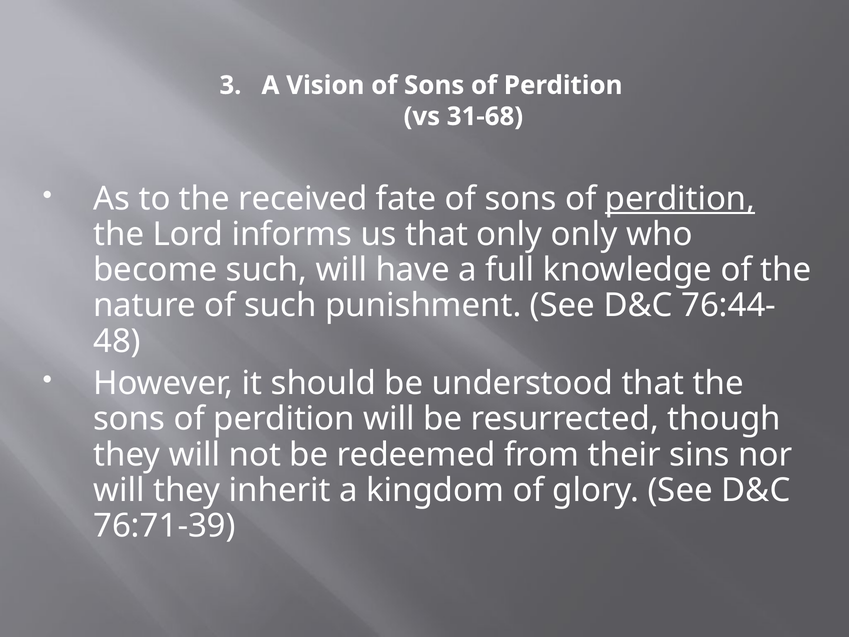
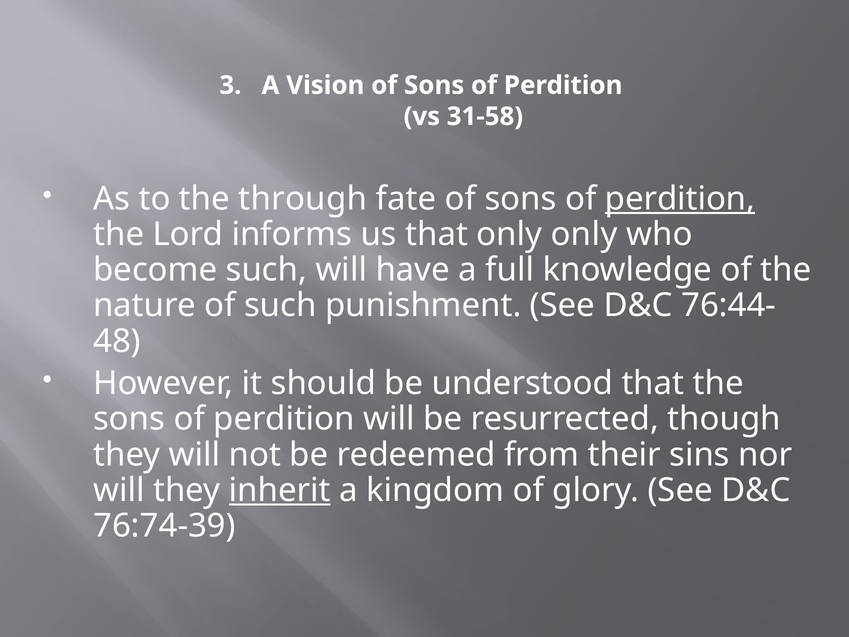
31-68: 31-68 -> 31-58
received: received -> through
inherit underline: none -> present
76:71-39: 76:71-39 -> 76:74-39
